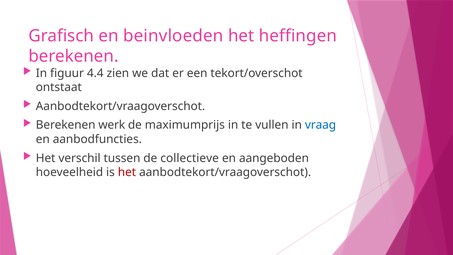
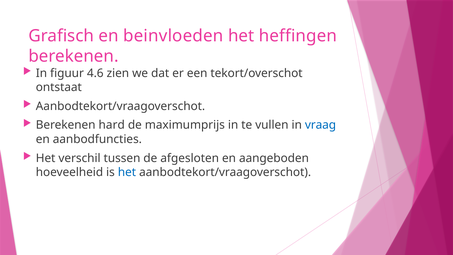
4.4: 4.4 -> 4.6
werk: werk -> hard
collectieve: collectieve -> afgesloten
het at (127, 172) colour: red -> blue
